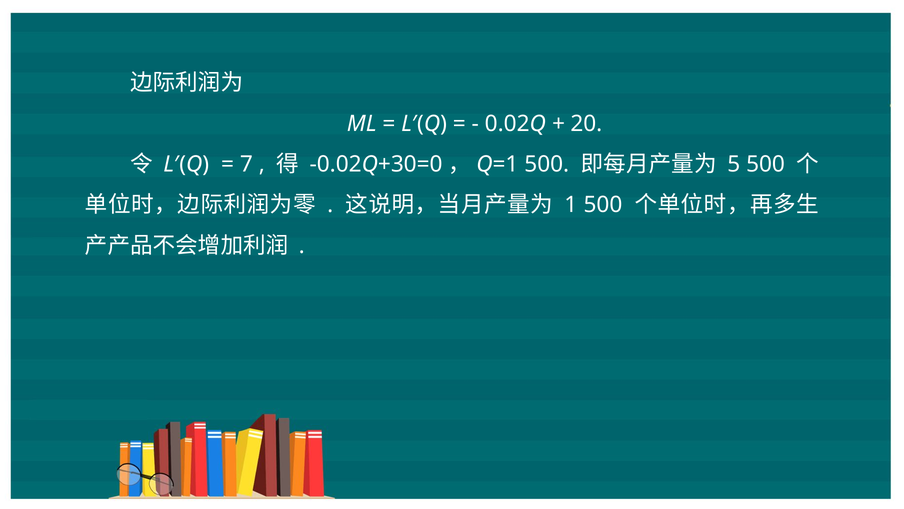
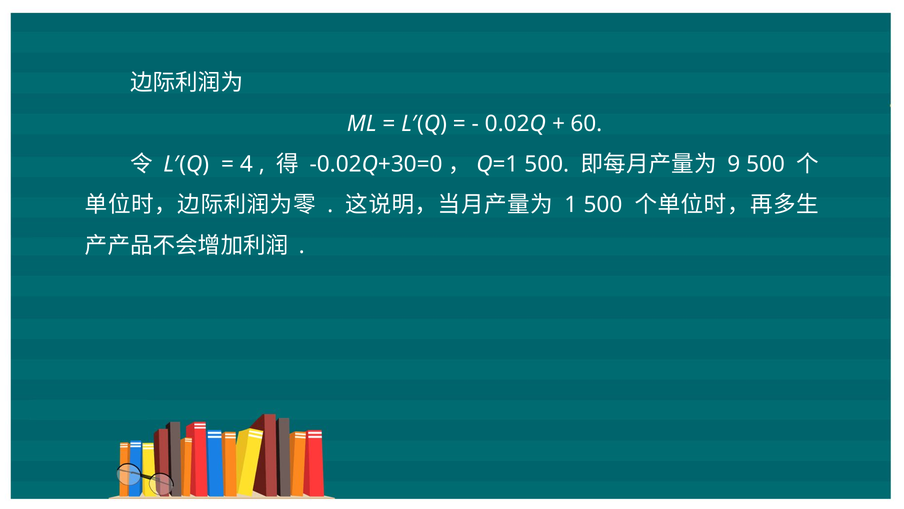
20: 20 -> 60
7: 7 -> 4
5: 5 -> 9
